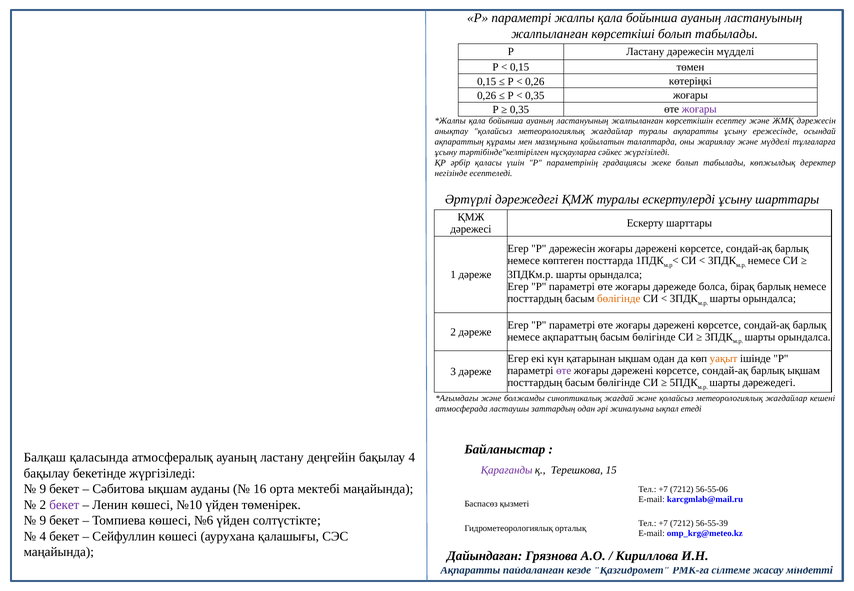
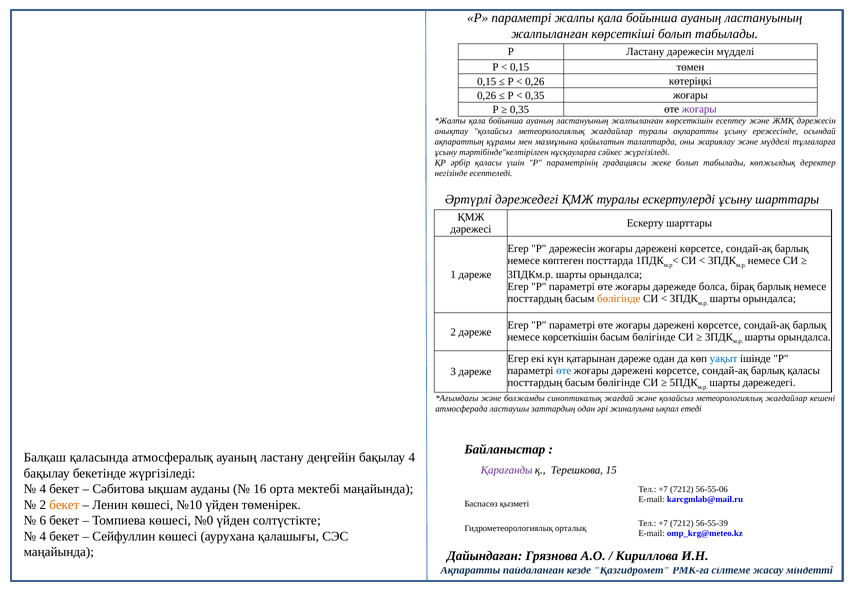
немесе ақпараттың: ақпараттың -> көрсеткішін
қатарынан ықшам: ықшам -> дәреже
уақыт colour: orange -> blue
өте at (564, 371) colour: purple -> blue
барлық ықшам: ықшам -> қаласы
9 at (43, 489): 9 -> 4
бекет at (64, 505) colour: purple -> orange
9 at (43, 521): 9 -> 6
№6: №6 -> №0
